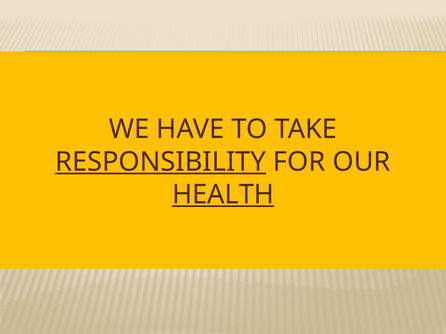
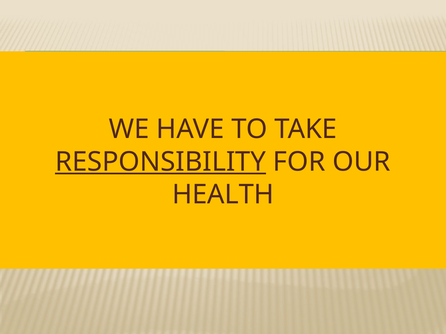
HEALTH underline: present -> none
